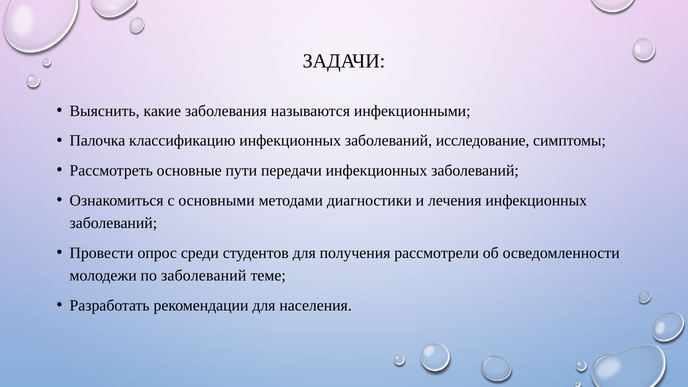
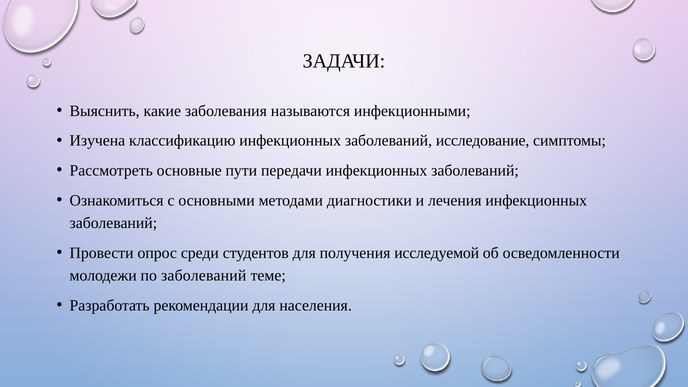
Палочка: Палочка -> Изучена
рассмотрели: рассмотрели -> исследуемой
